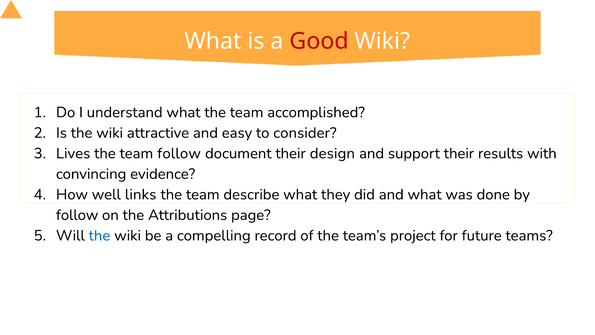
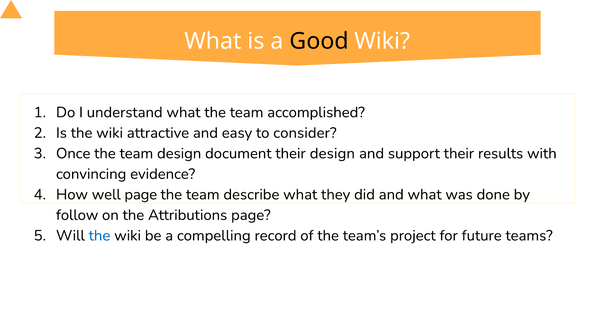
Good colour: red -> black
Lives: Lives -> Once
team follow: follow -> design
well links: links -> page
